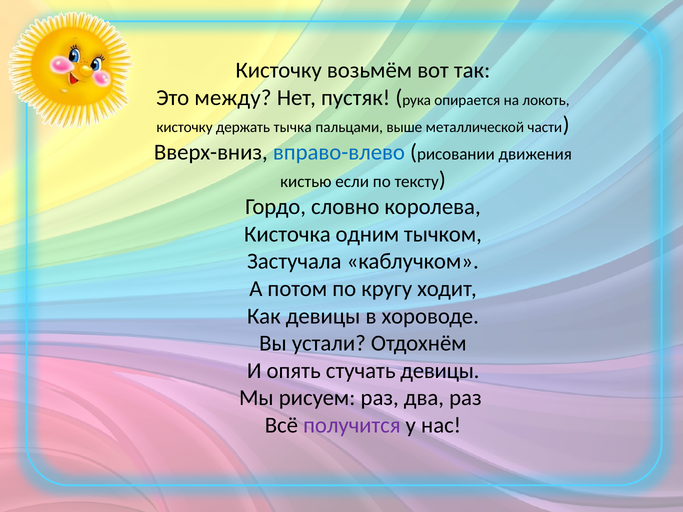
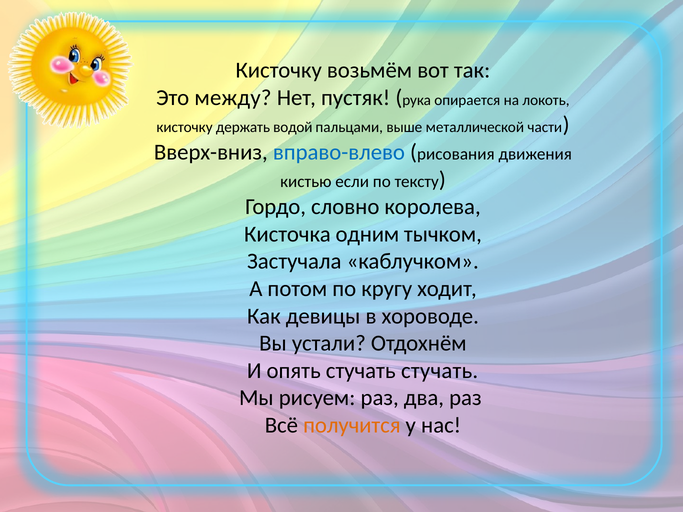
тычка: тычка -> водой
рисовании: рисовании -> рисования
стучать девицы: девицы -> стучать
получится colour: purple -> orange
